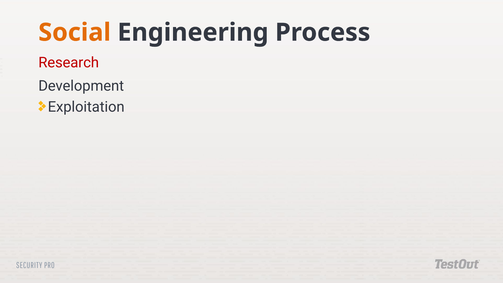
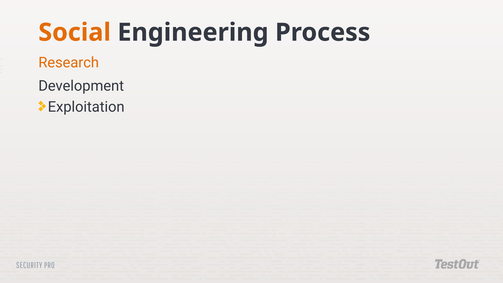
Research colour: red -> orange
